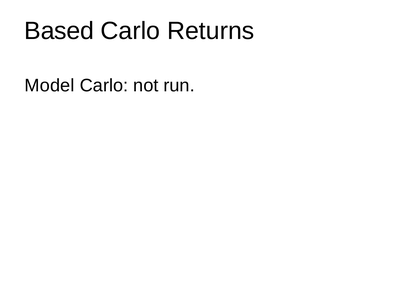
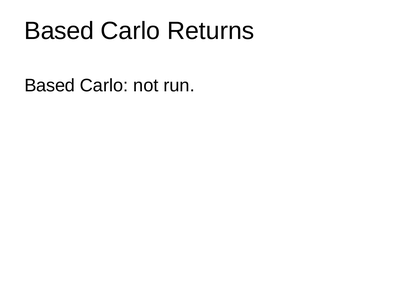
Model at (50, 86): Model -> Based
